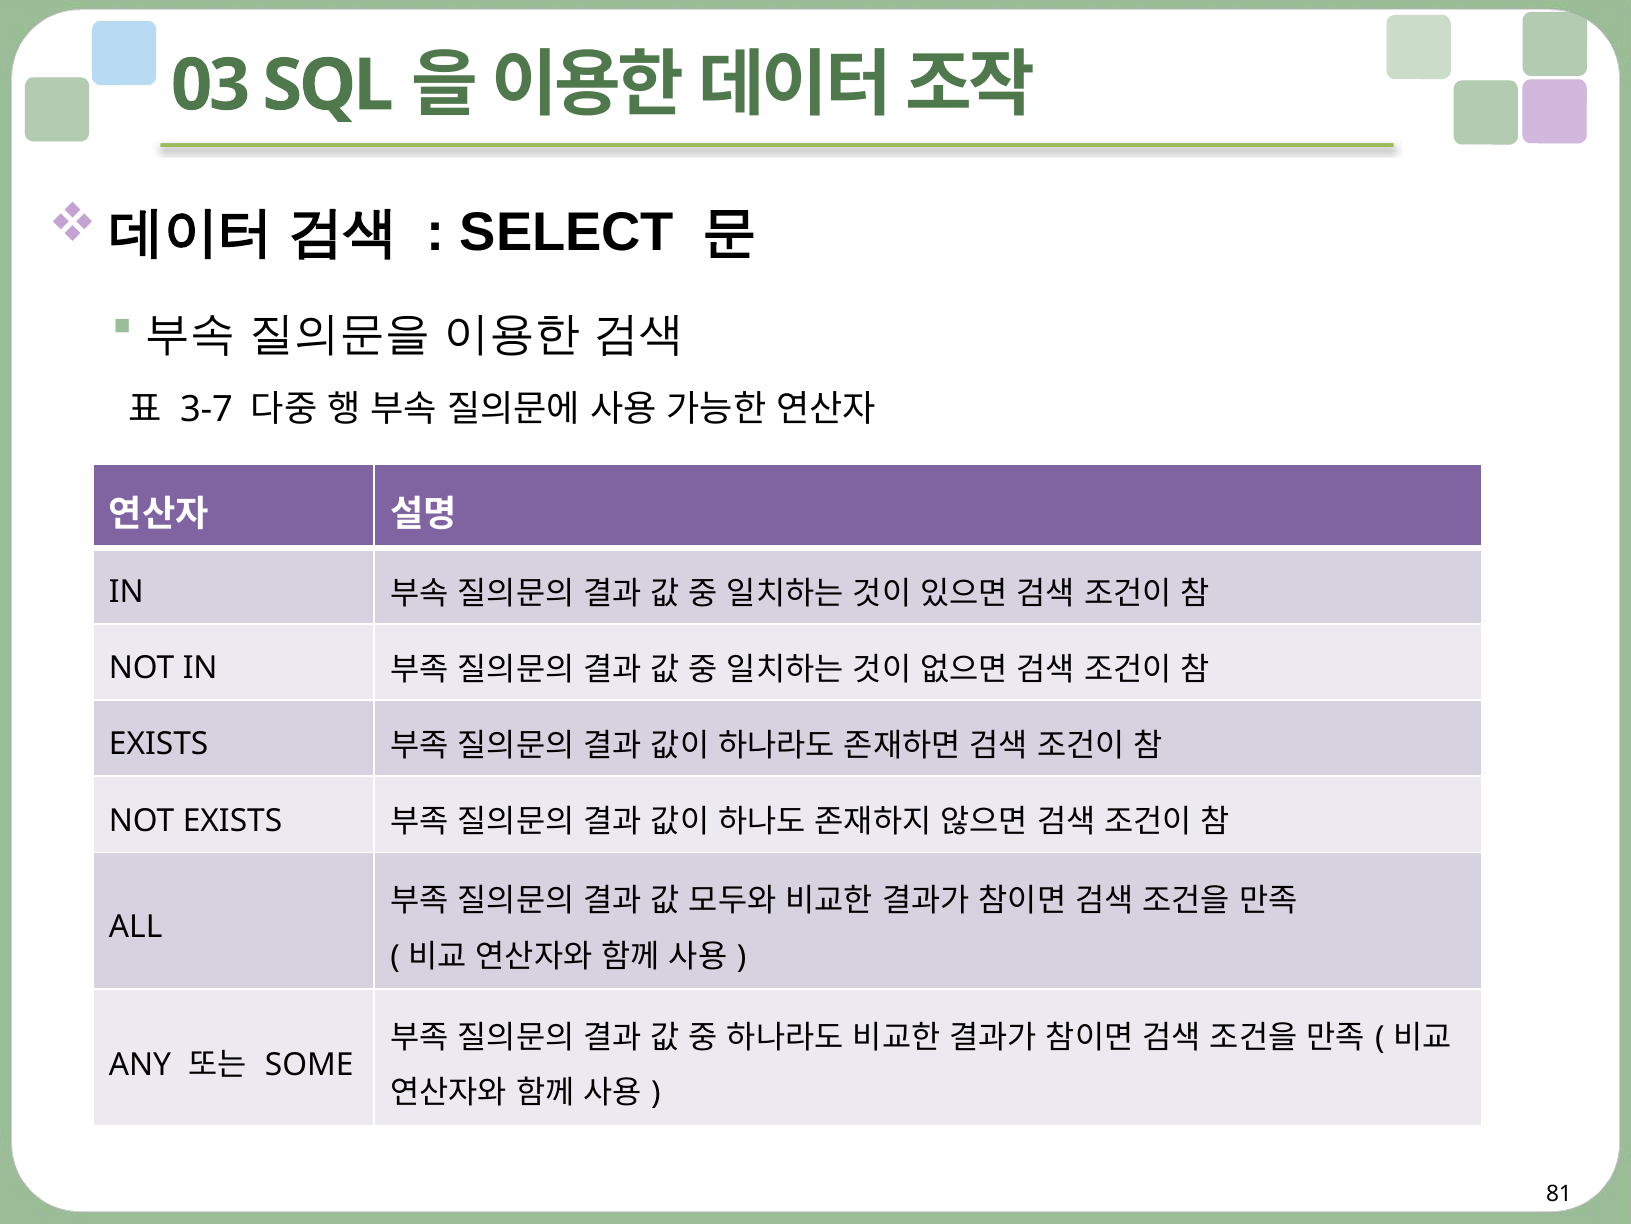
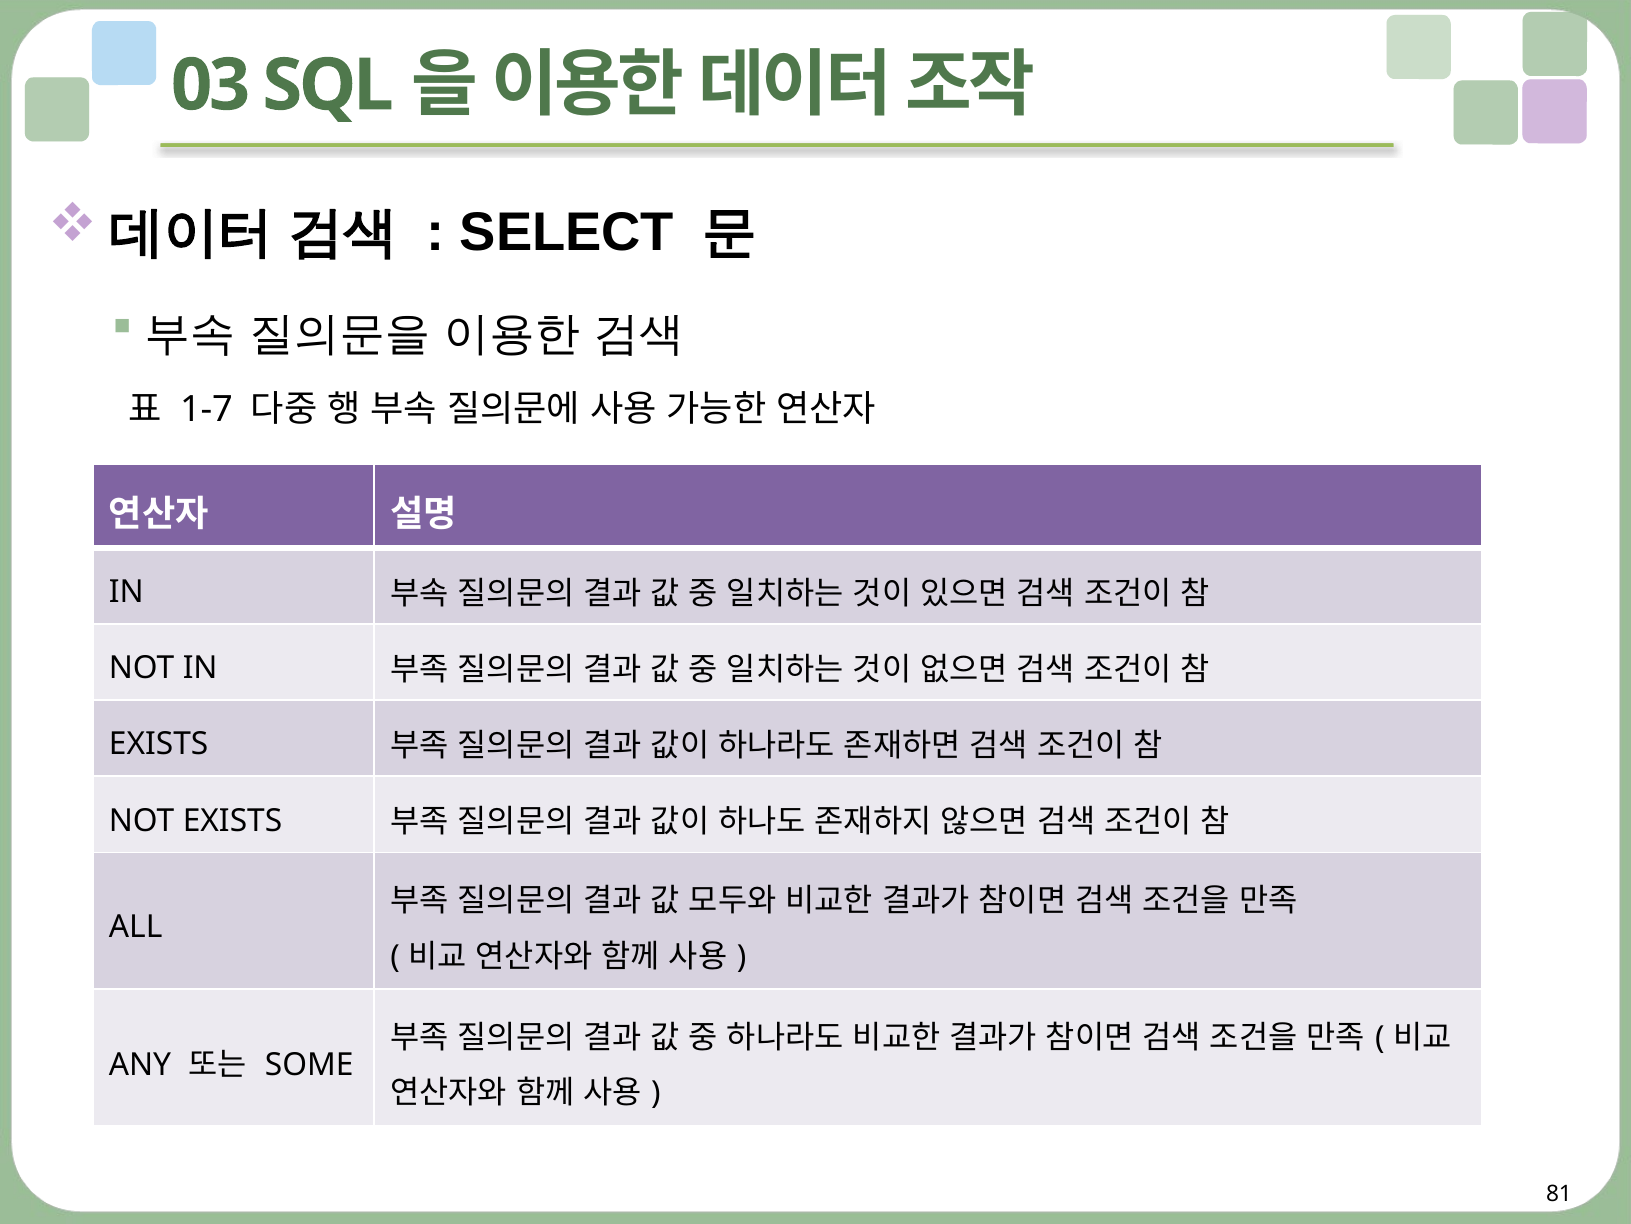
3-7: 3-7 -> 1-7
